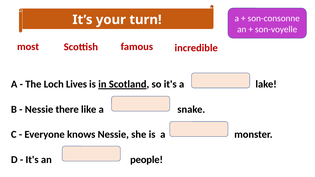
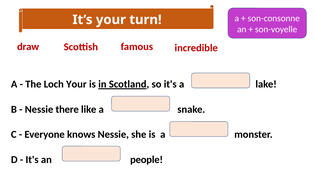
most: most -> draw
Loch Lives: Lives -> Your
